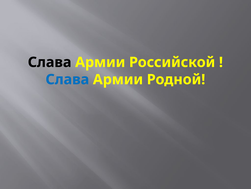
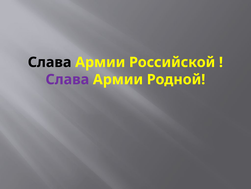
Слава at (67, 79) colour: blue -> purple
